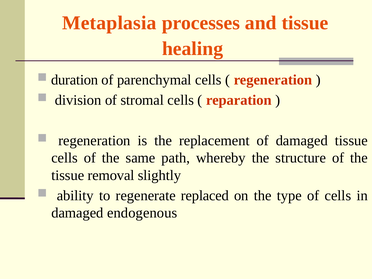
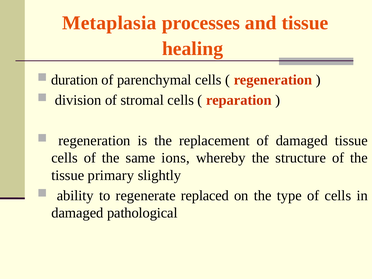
path: path -> ions
removal: removal -> primary
endogenous: endogenous -> pathological
